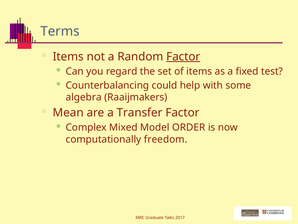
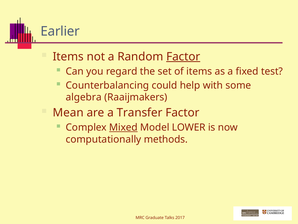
Terms: Terms -> Earlier
Mixed underline: none -> present
ORDER: ORDER -> LOWER
freedom: freedom -> methods
